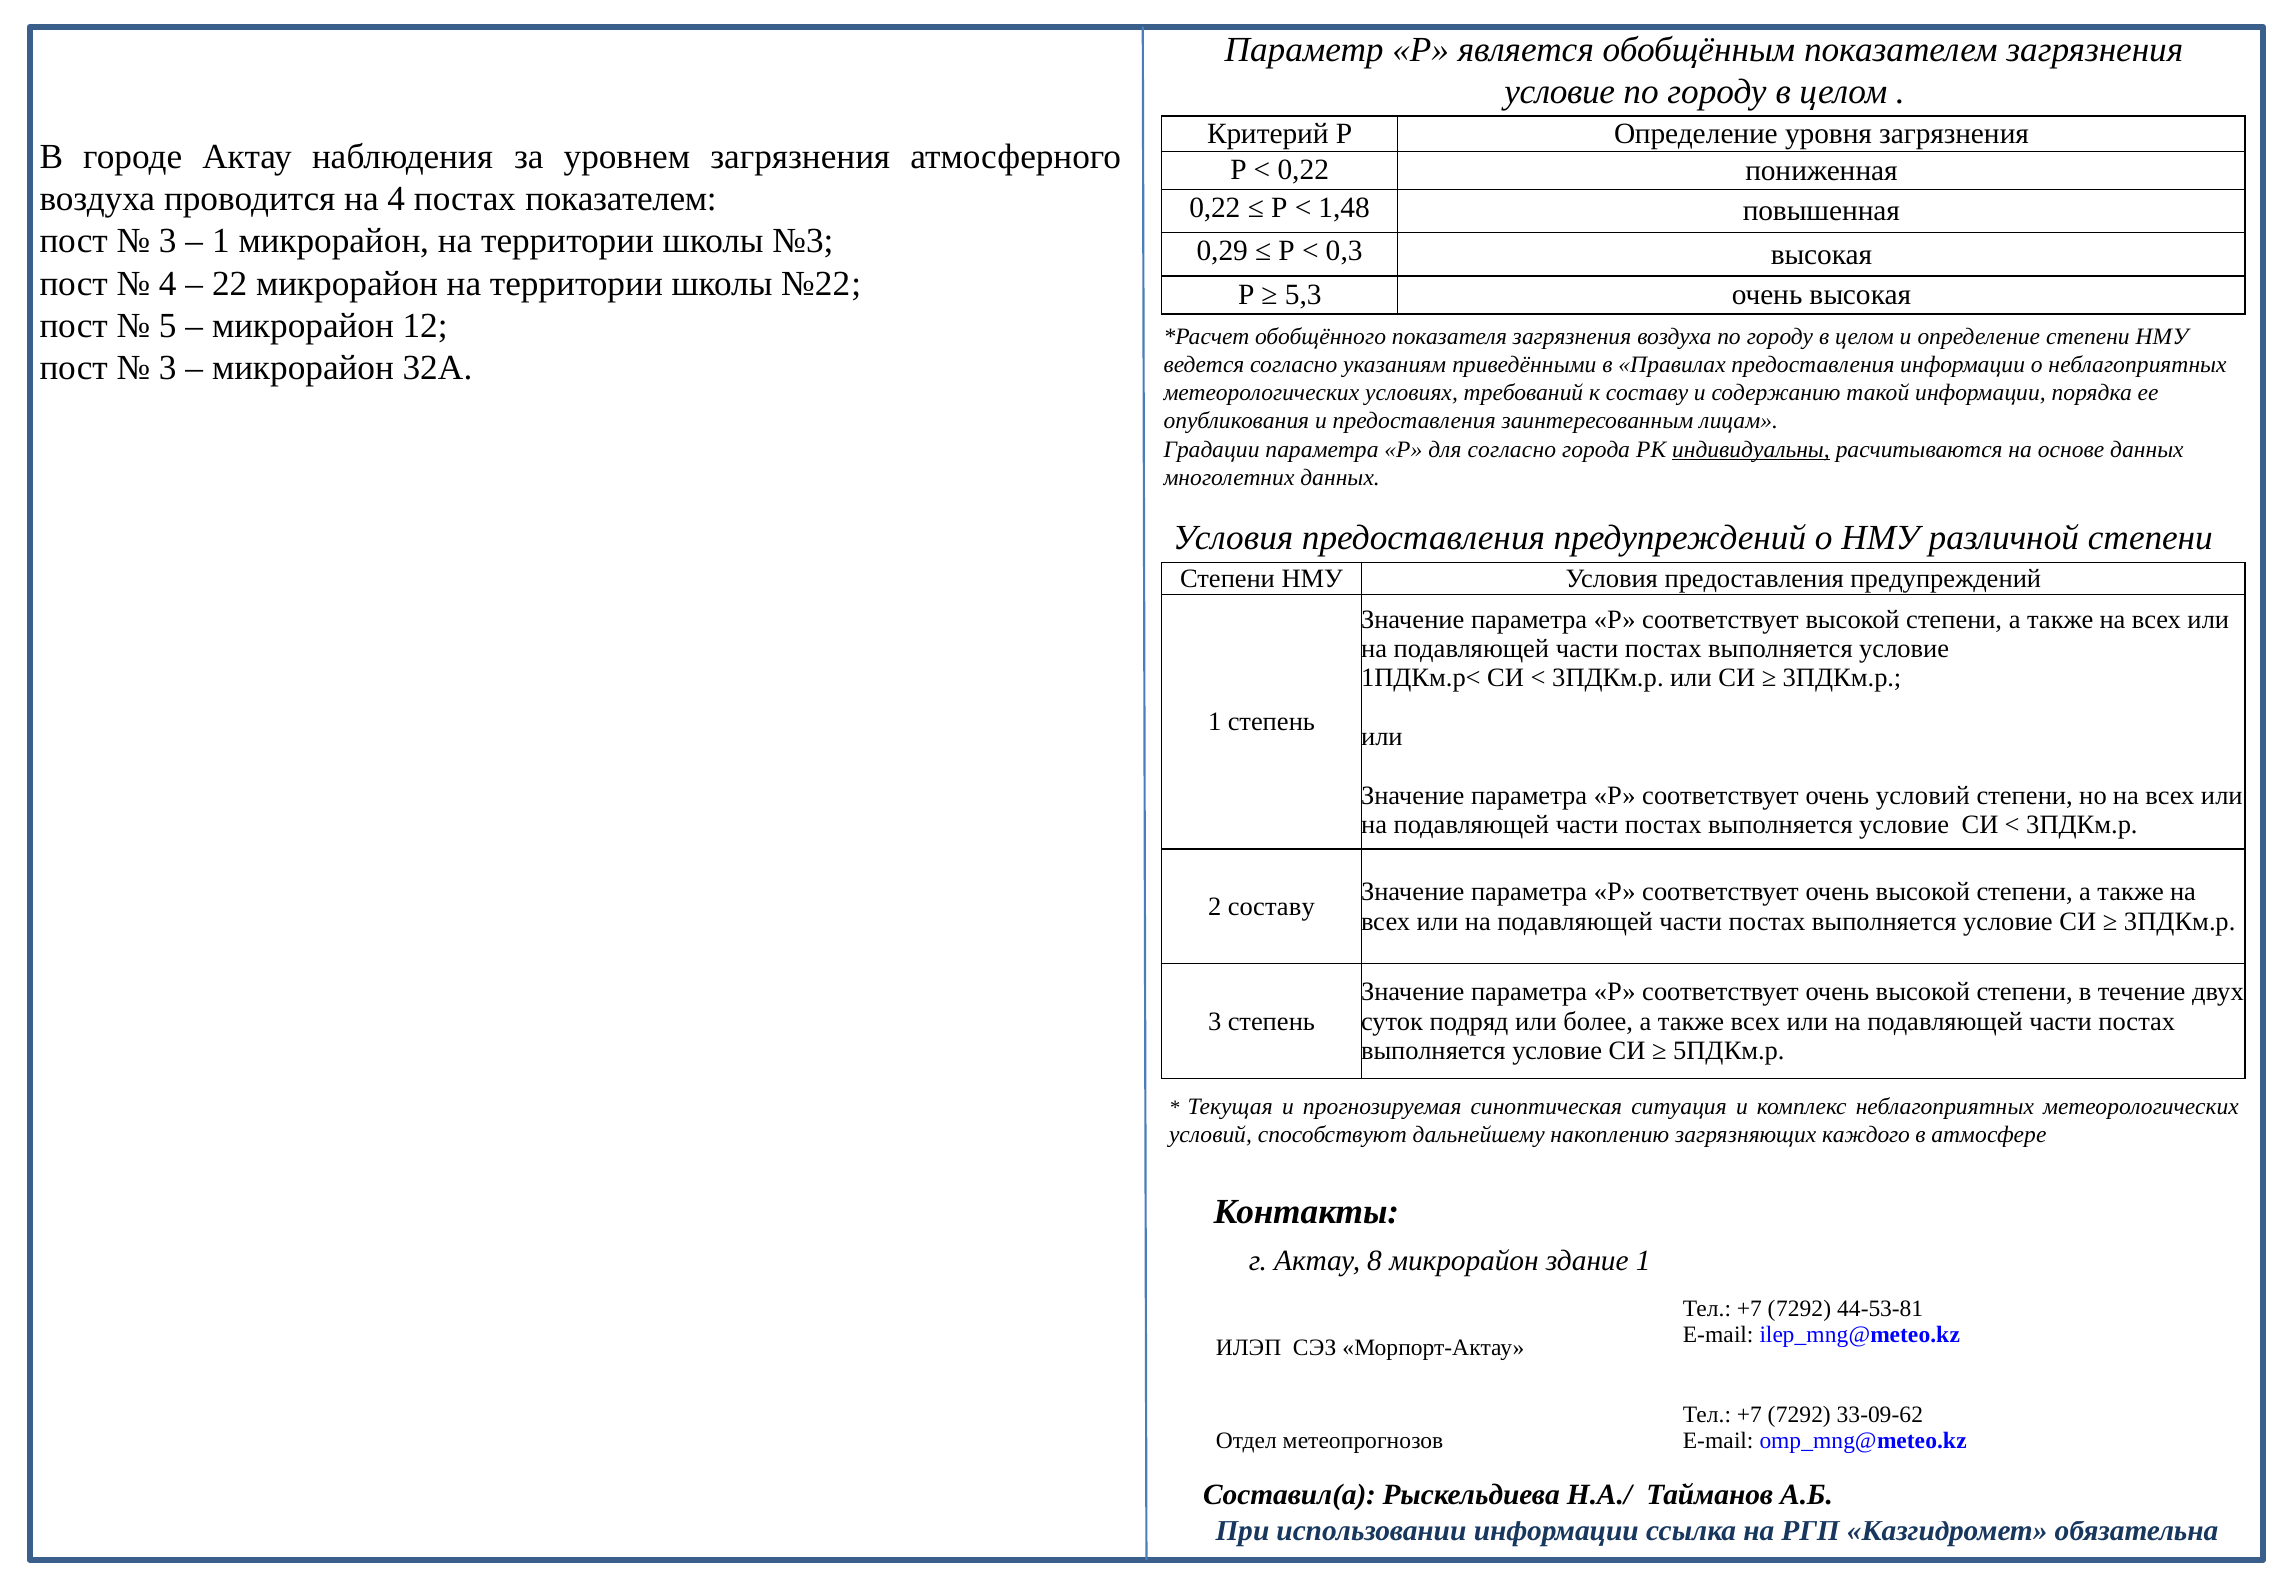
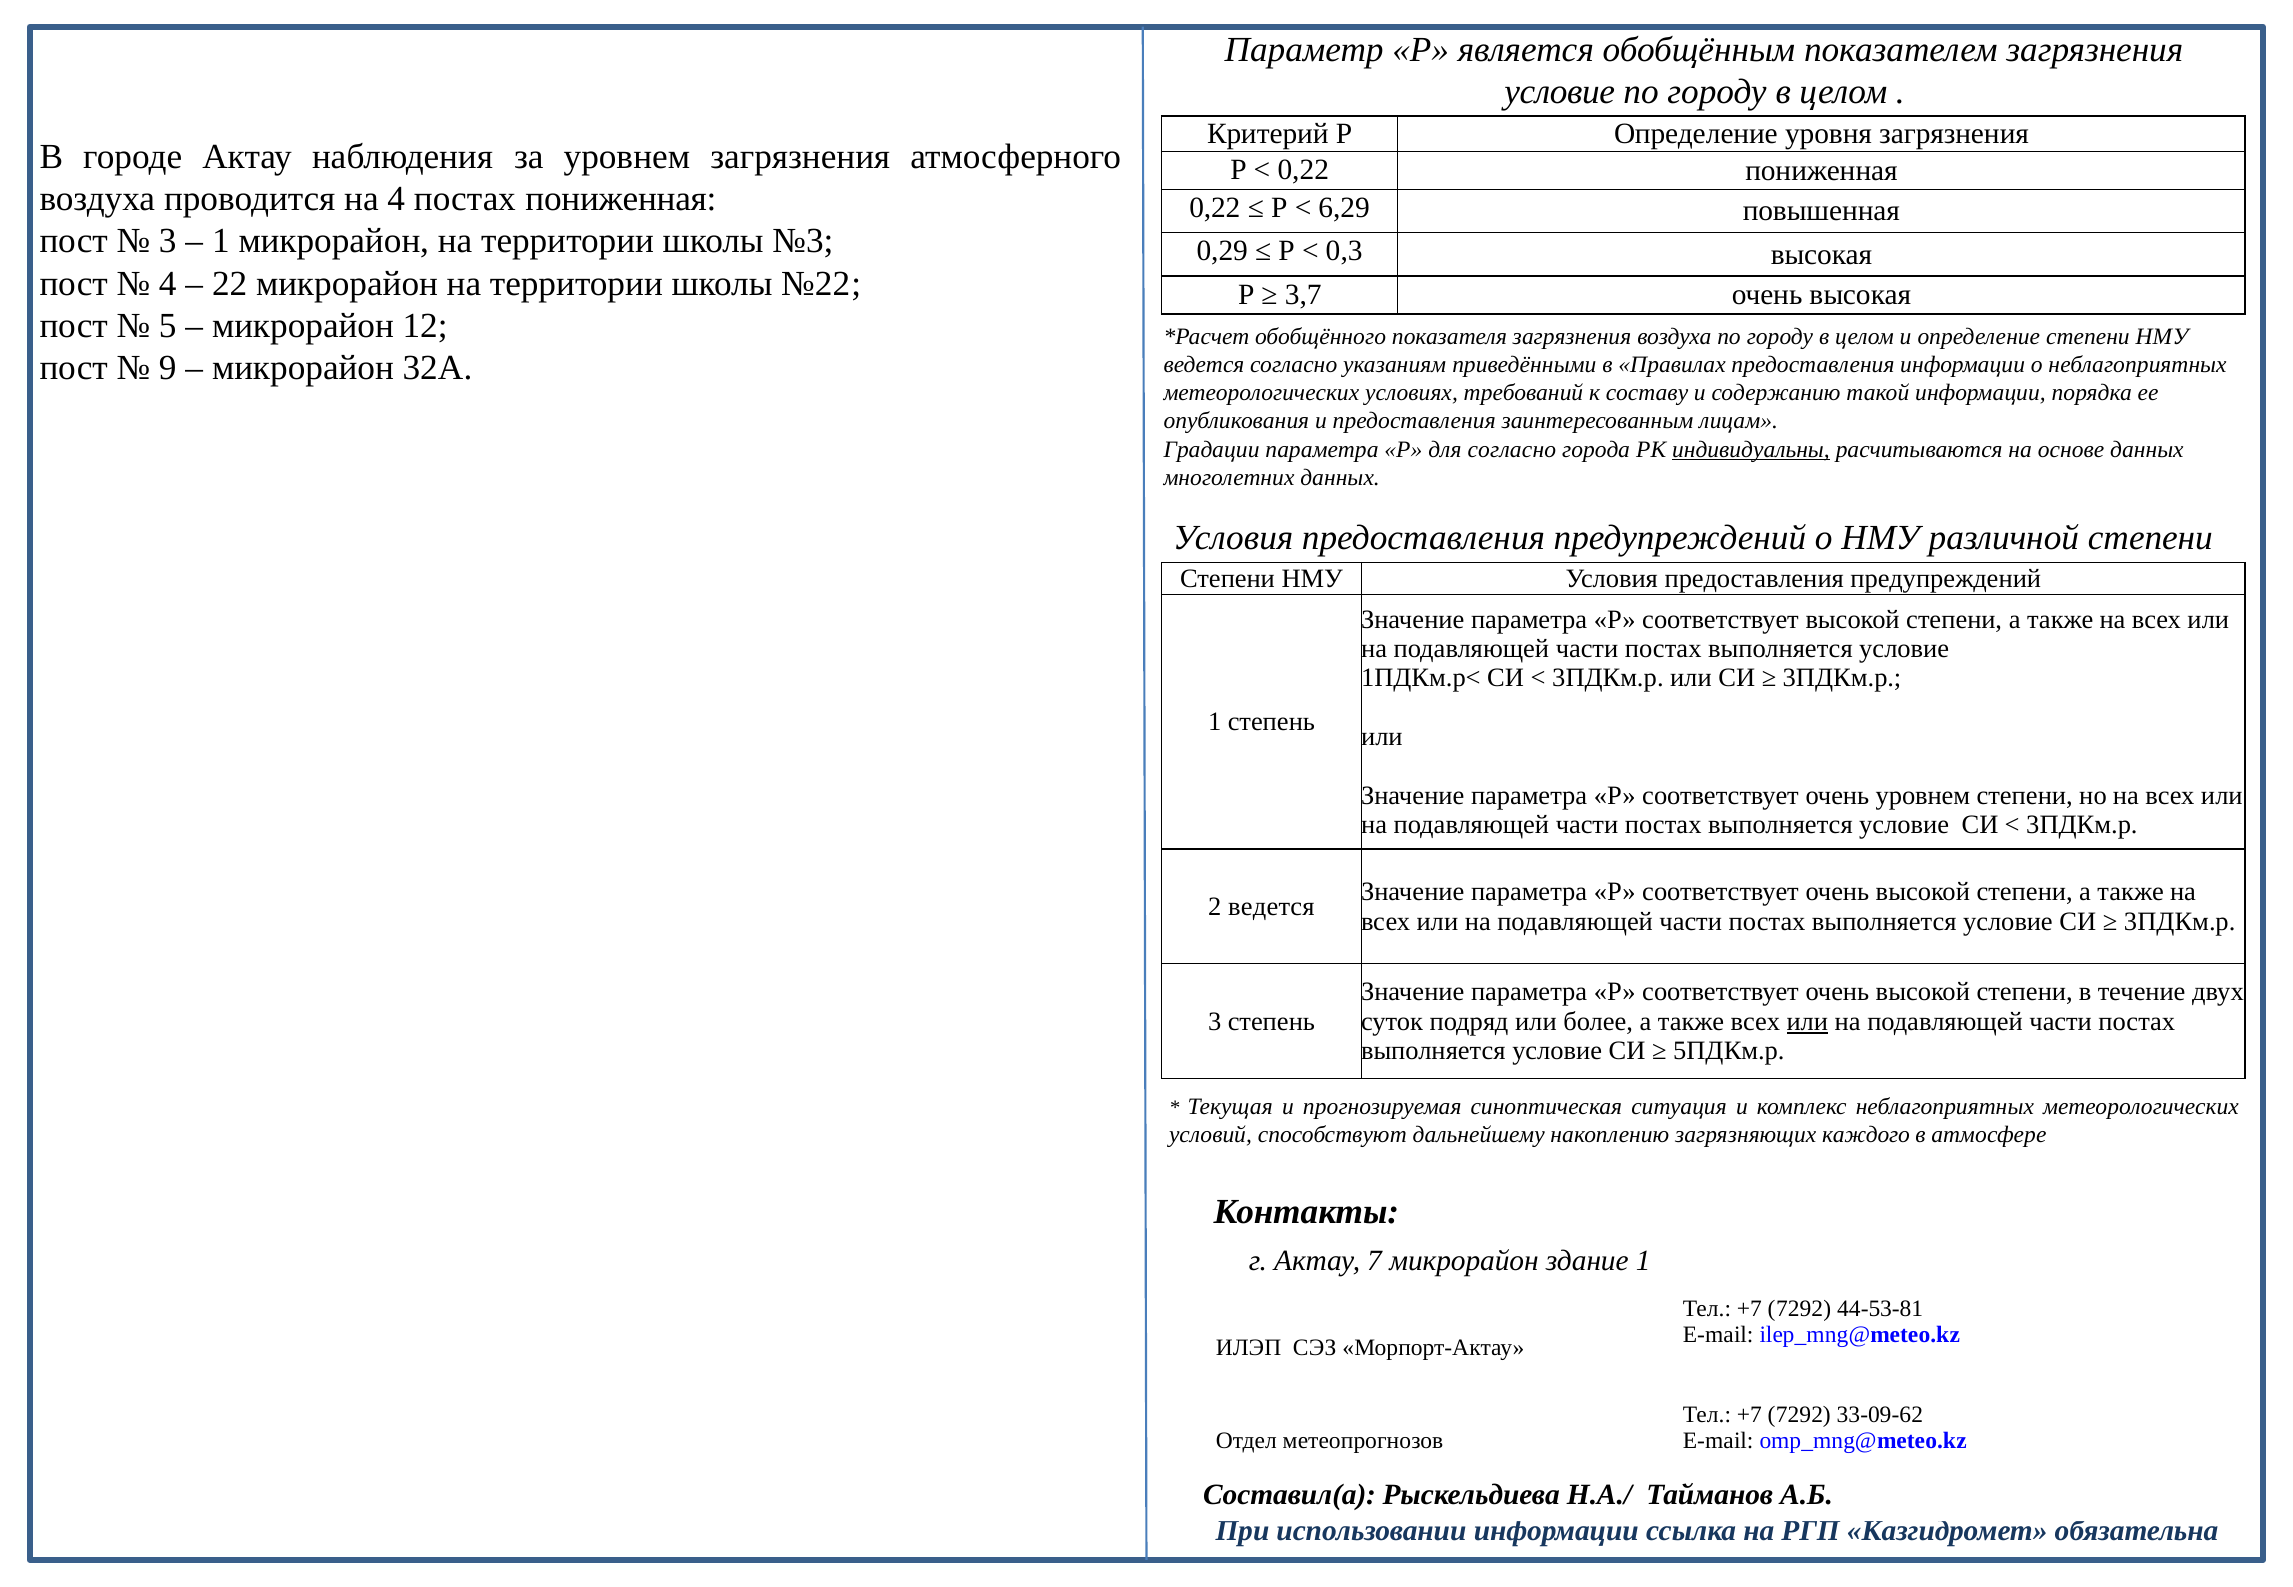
постах показателем: показателем -> пониженная
1,48: 1,48 -> 6,29
5,3: 5,3 -> 3,7
3 at (168, 368): 3 -> 9
очень условий: условий -> уровнем
2 составу: составу -> ведется
или at (1807, 1022) underline: none -> present
8: 8 -> 7
